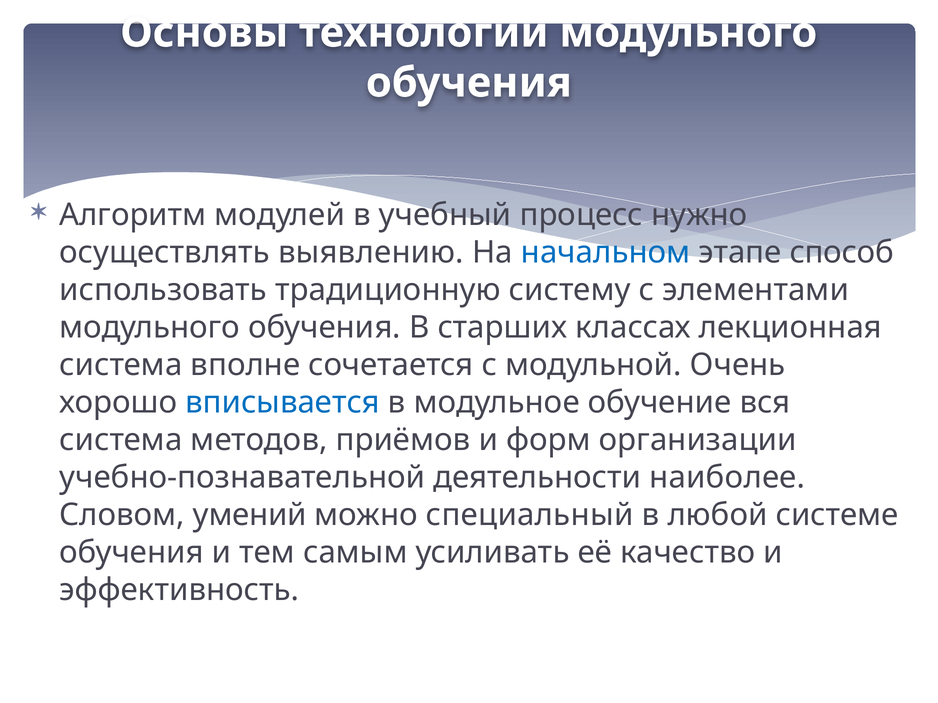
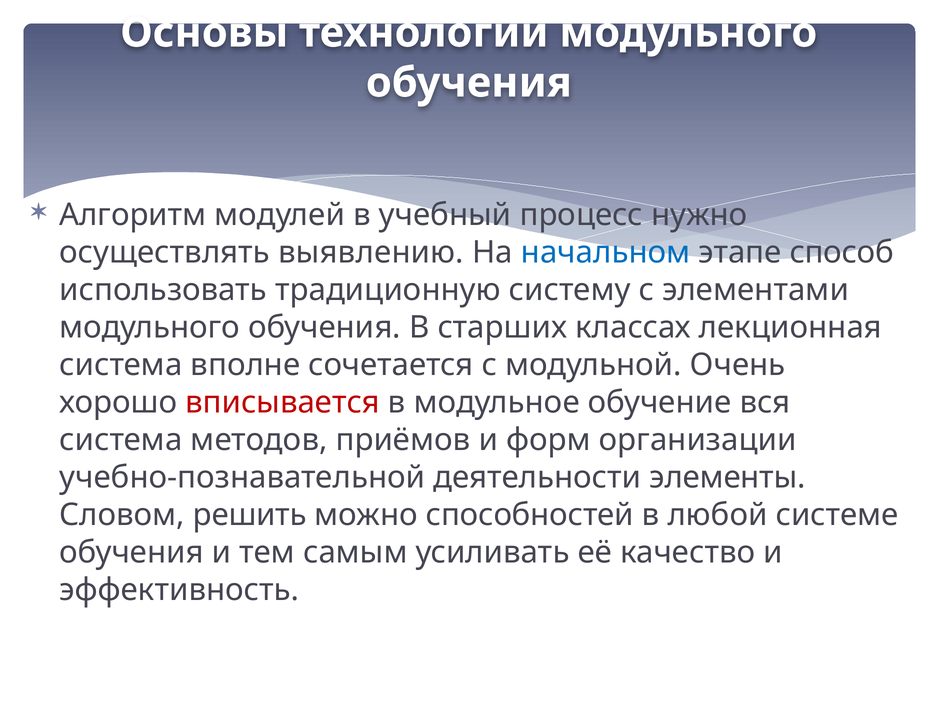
вписывается colour: blue -> red
наиболее: наиболее -> элементы
умений: умений -> решить
специальный: специальный -> способностей
